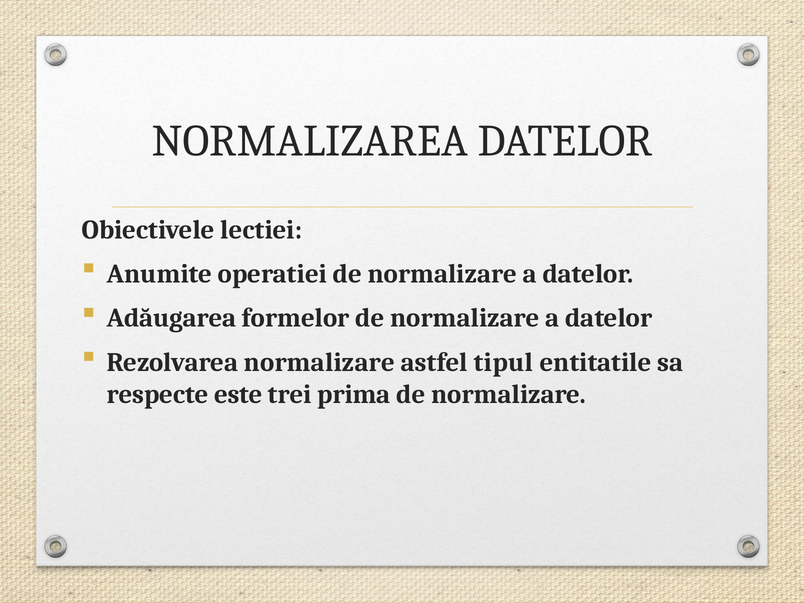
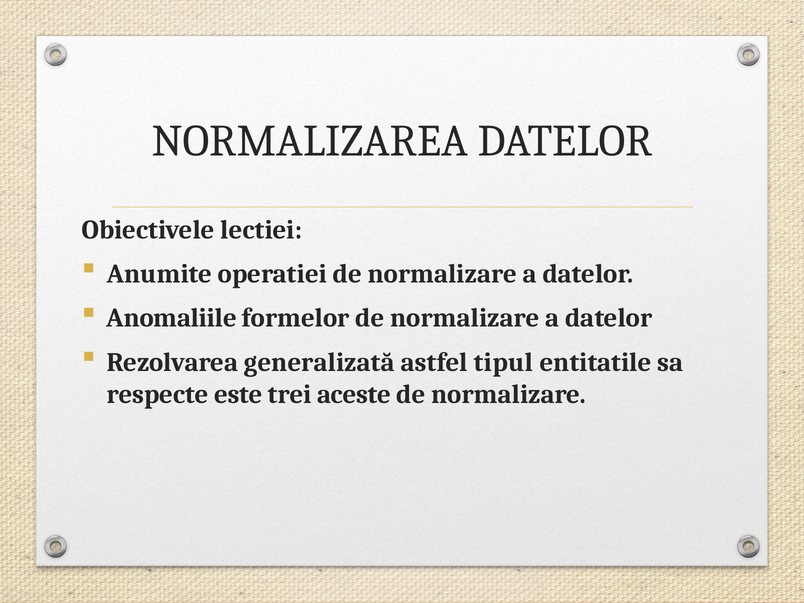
Adăugarea: Adăugarea -> Anomaliile
Rezolvarea normalizare: normalizare -> generalizată
prima: prima -> aceste
